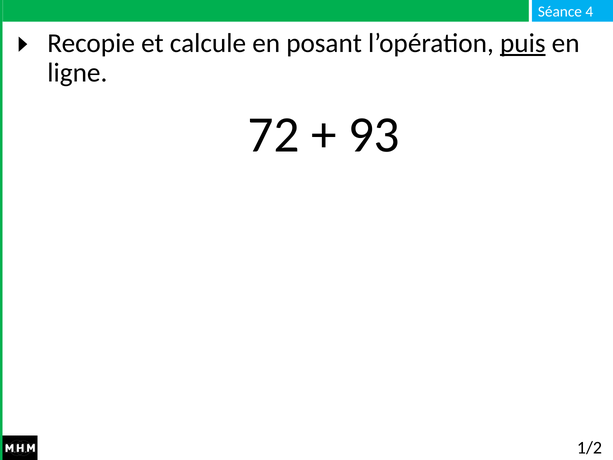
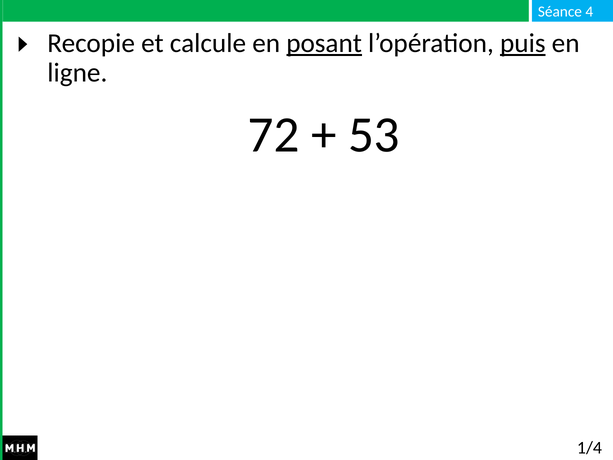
posant underline: none -> present
93: 93 -> 53
1/2: 1/2 -> 1/4
